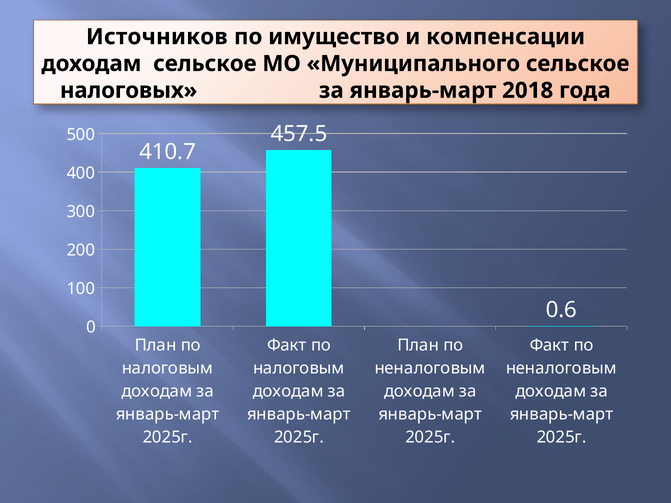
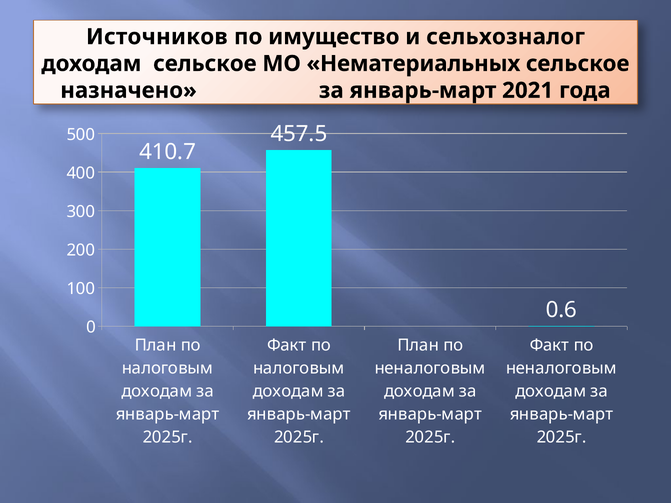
компенсации: компенсации -> сельхозналог
Муниципального: Муниципального -> Нематериальных
налоговых: налоговых -> назначено
2018: 2018 -> 2021
